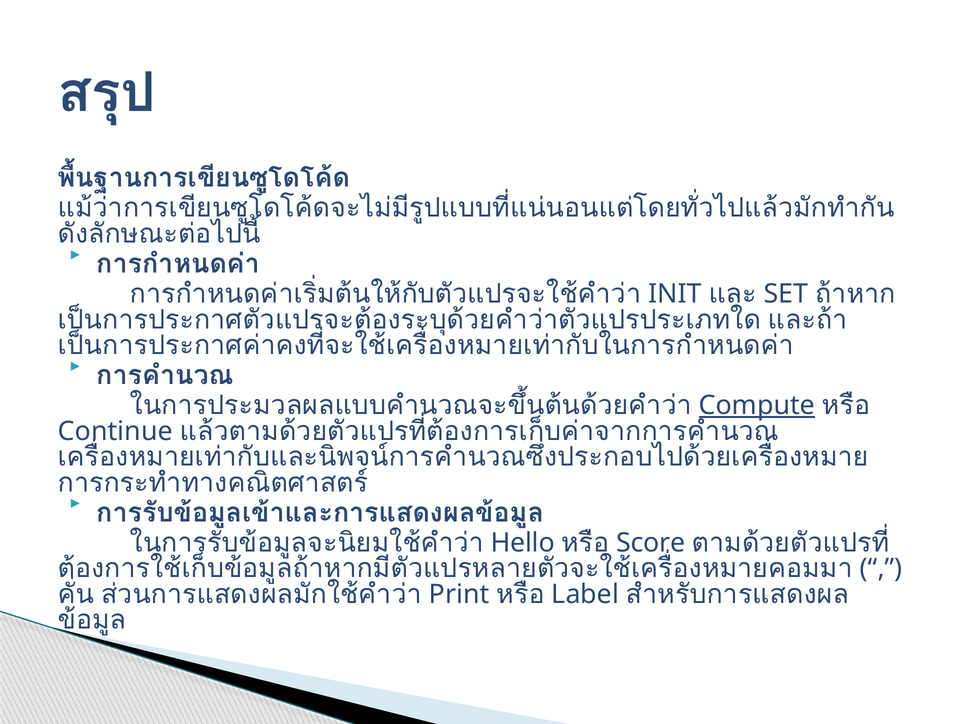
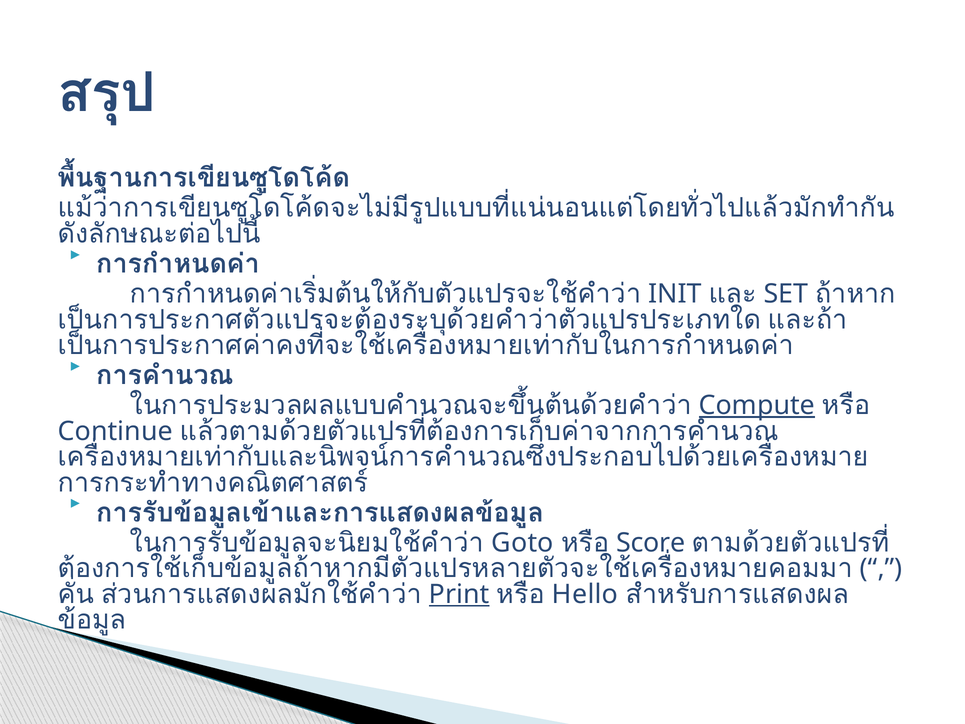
Hello: Hello -> Goto
Print underline: none -> present
Label: Label -> Hello
